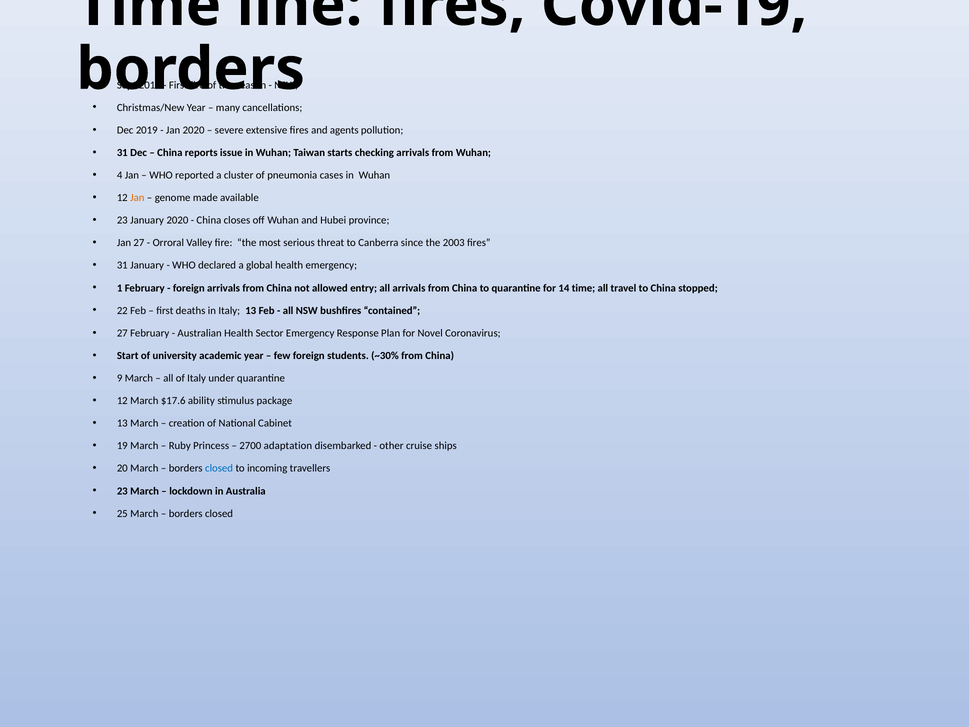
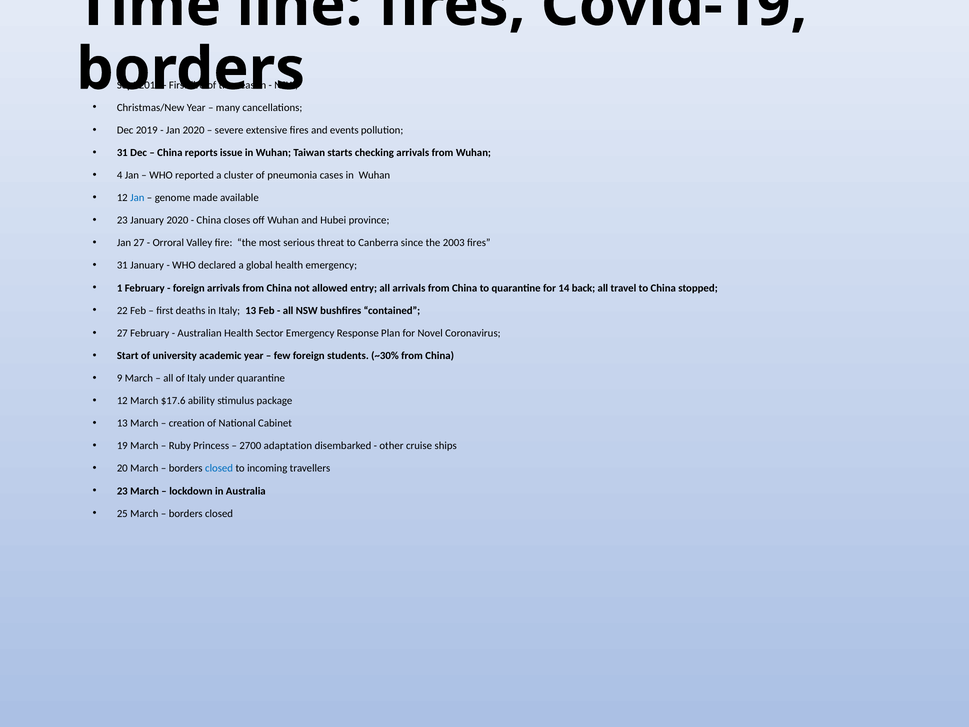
agents: agents -> events
Jan at (137, 198) colour: orange -> blue
14 time: time -> back
